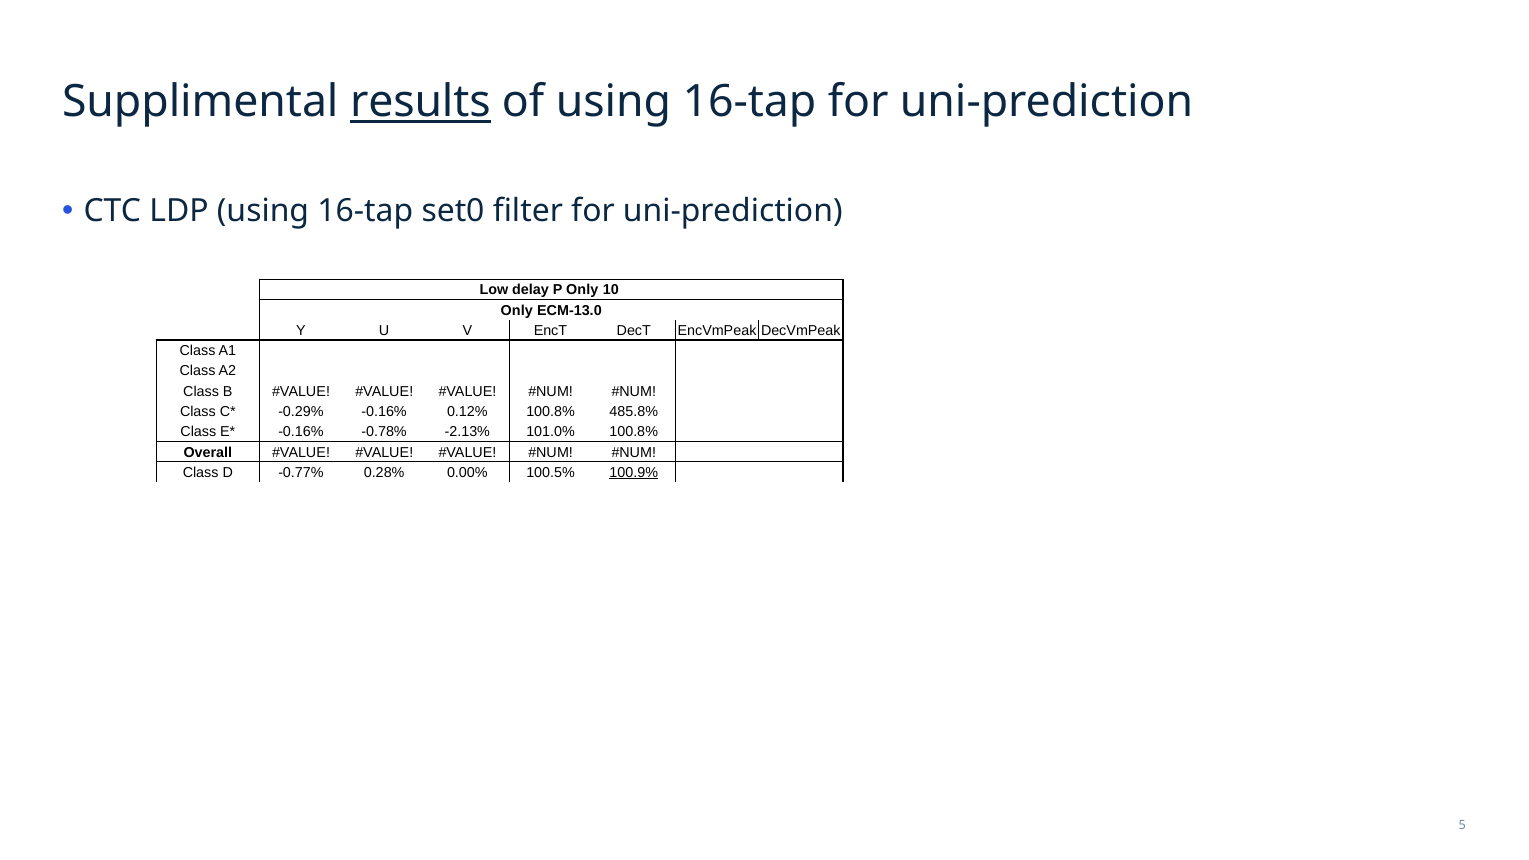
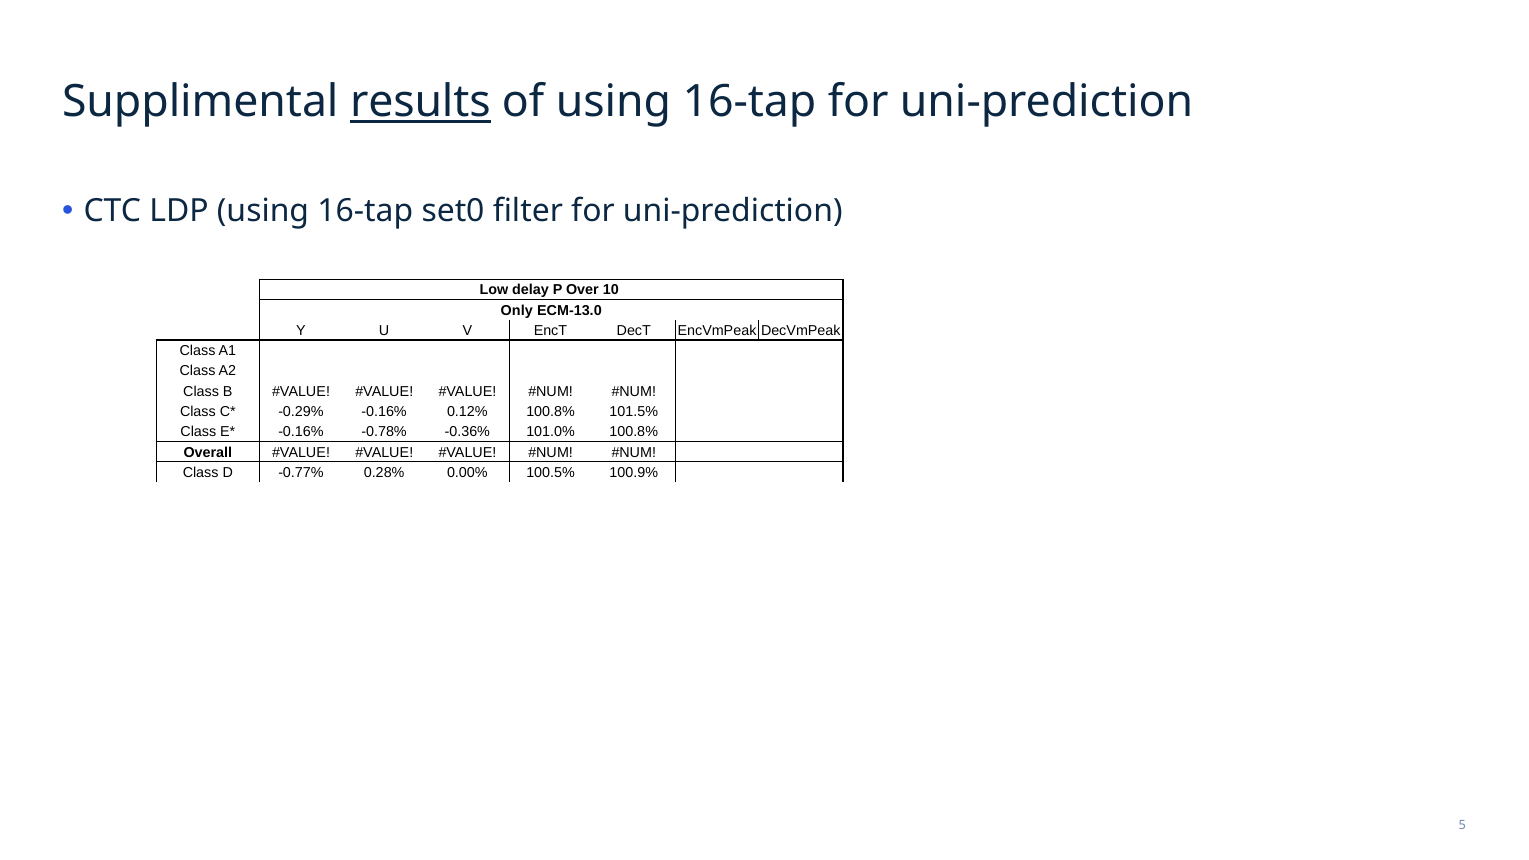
P Only: Only -> Over
485.8%: 485.8% -> 101.5%
-2.13%: -2.13% -> -0.36%
100.9% underline: present -> none
